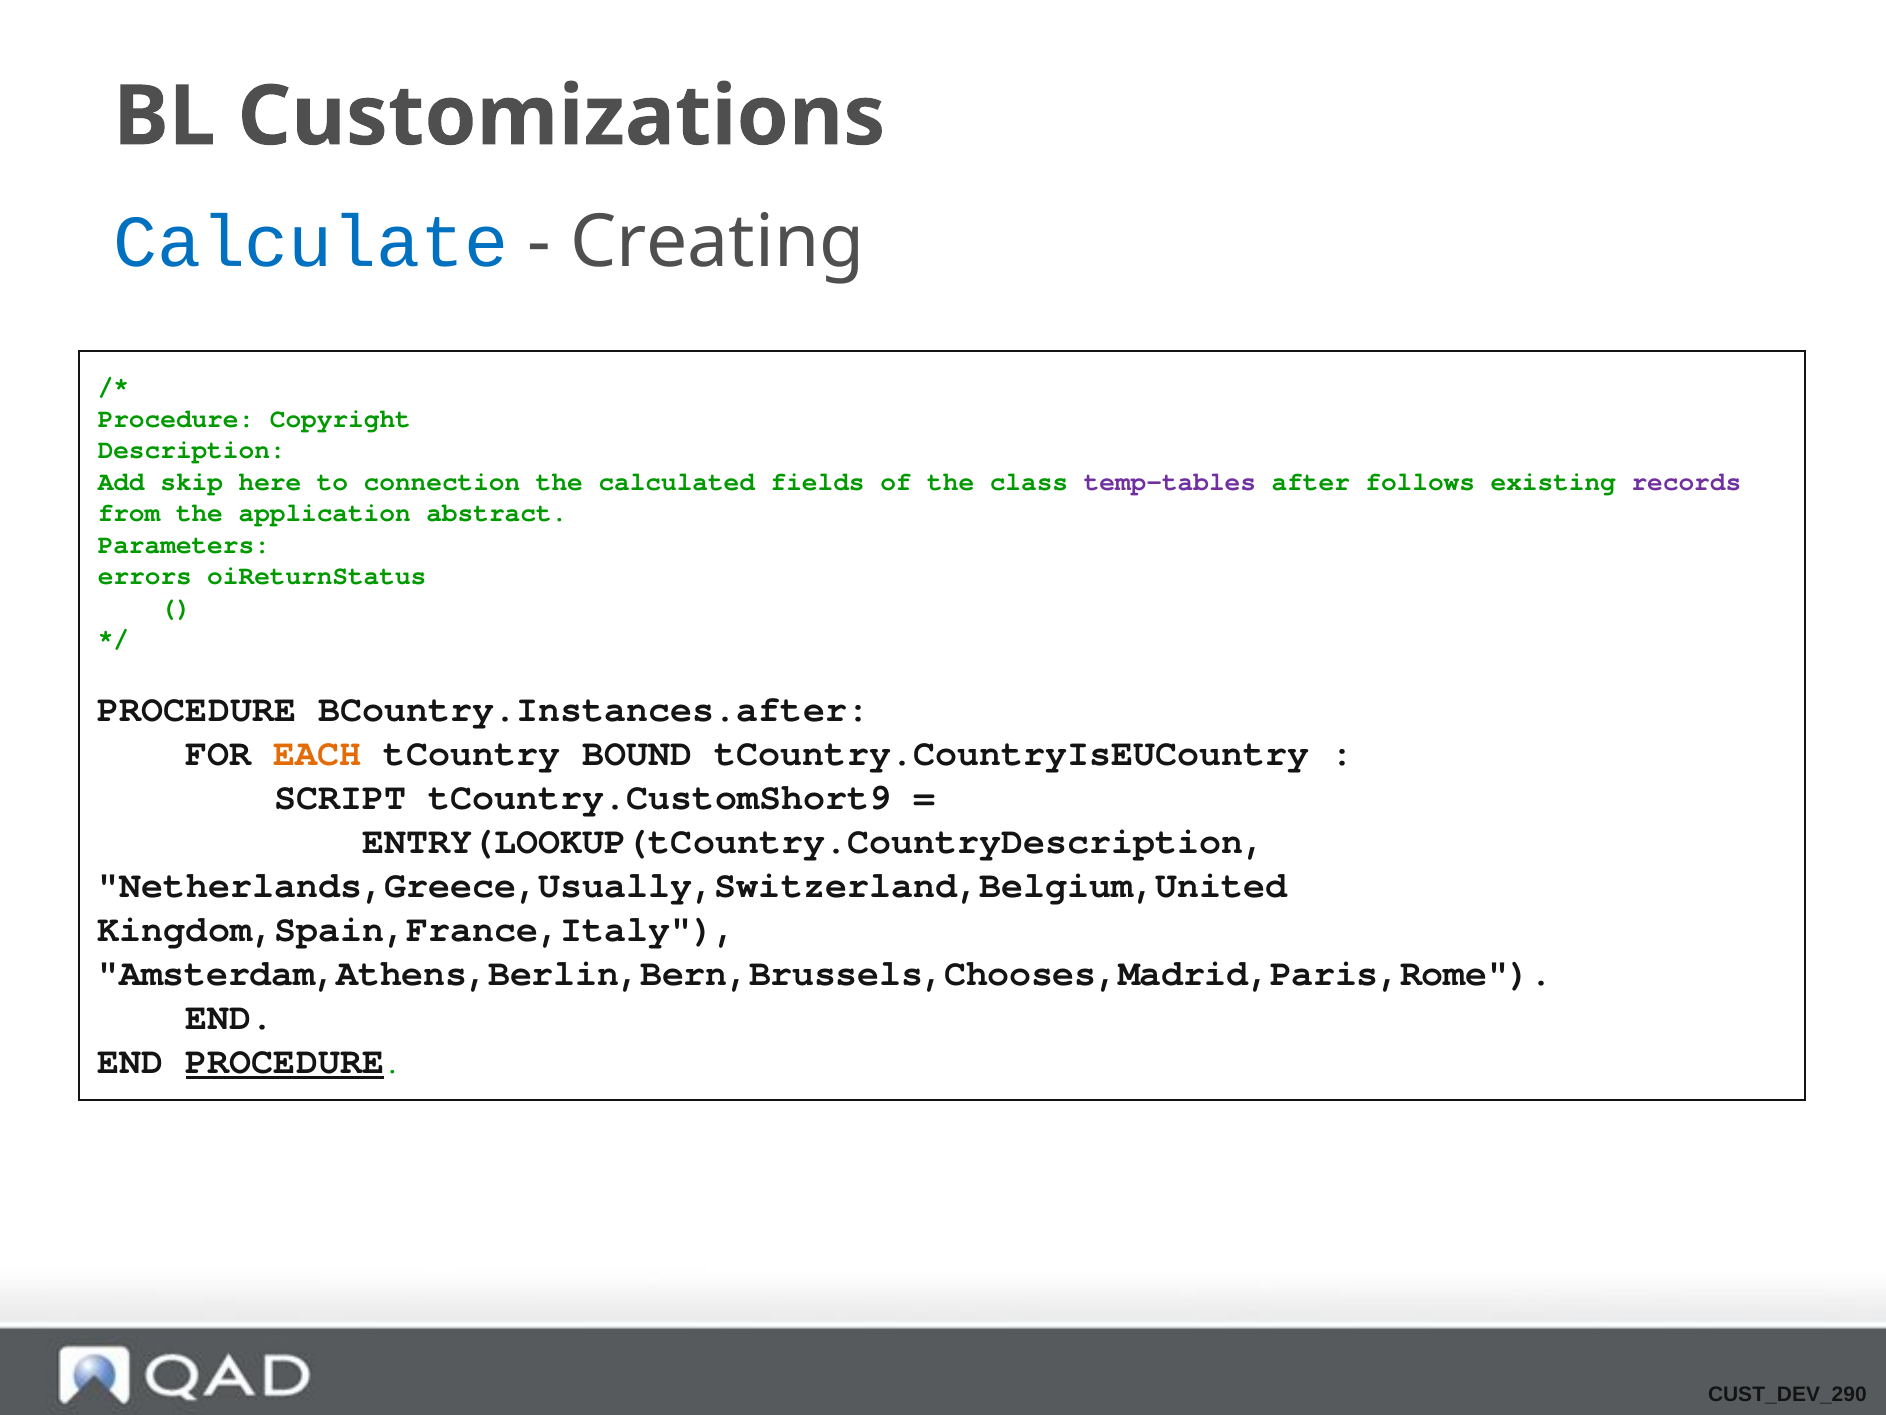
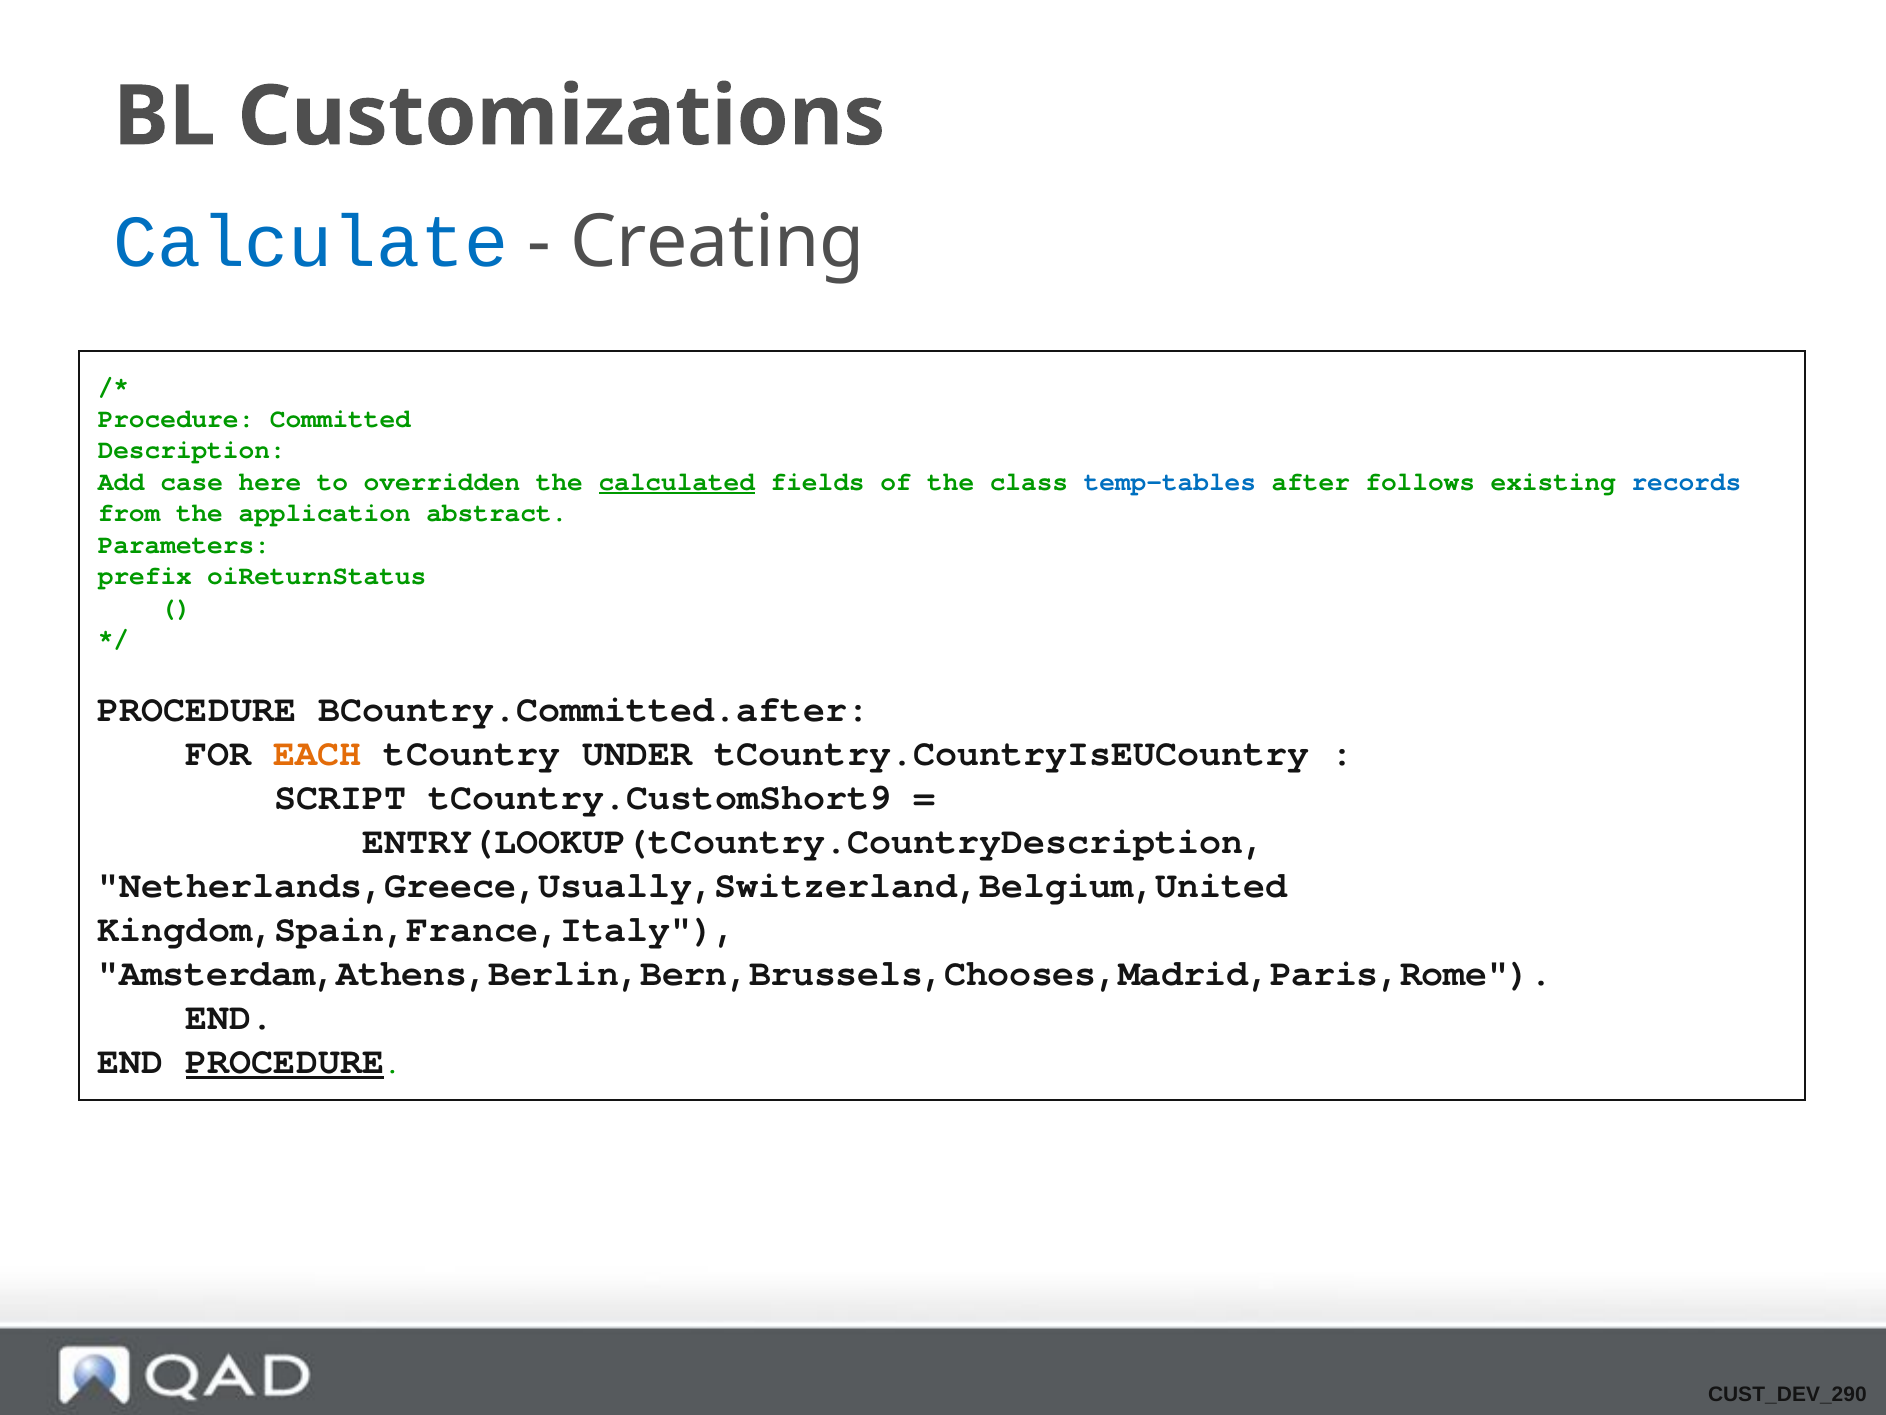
Copyright: Copyright -> Committed
skip: skip -> case
connection: connection -> overridden
calculated at (677, 482) underline: none -> present
temp-tables at (1170, 482) colour: purple -> blue
records at (1686, 482) colour: purple -> blue
errors: errors -> prefix
BCountry.Instances.after: BCountry.Instances.after -> BCountry.Committed.after
BOUND: BOUND -> UNDER
